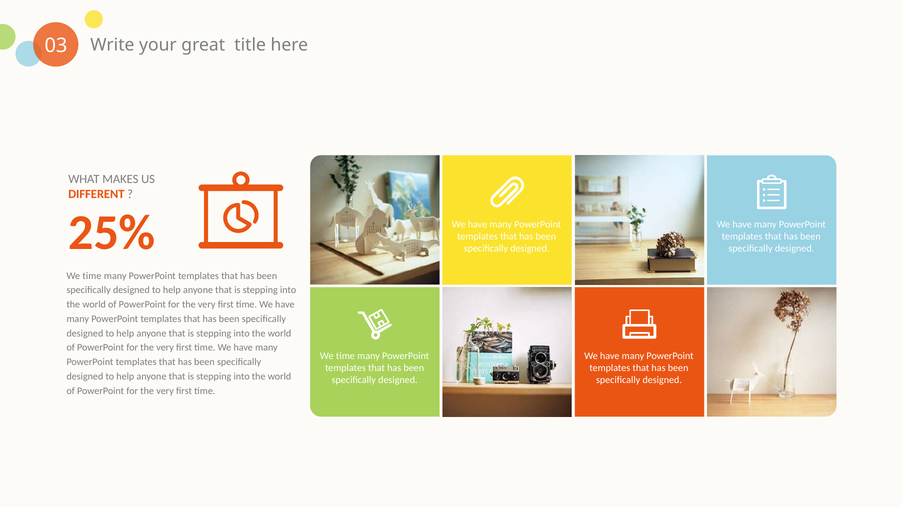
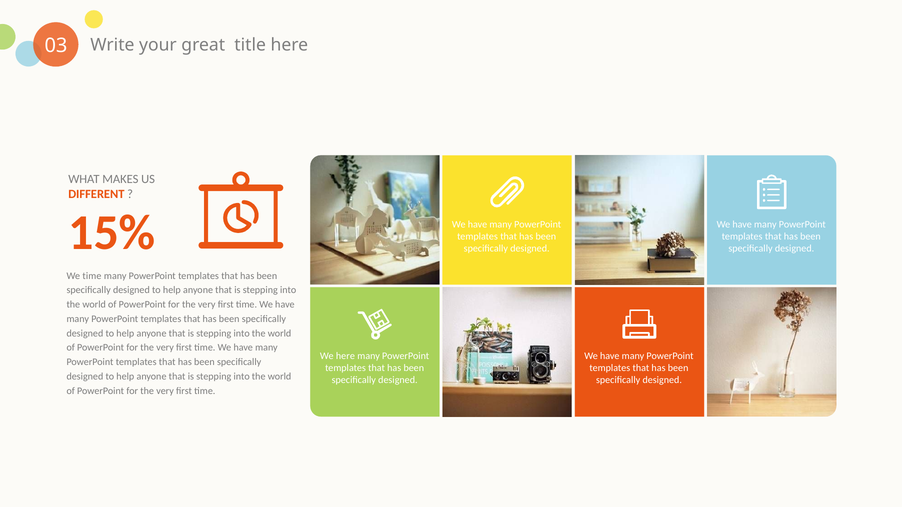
25%: 25% -> 15%
time at (345, 356): time -> here
